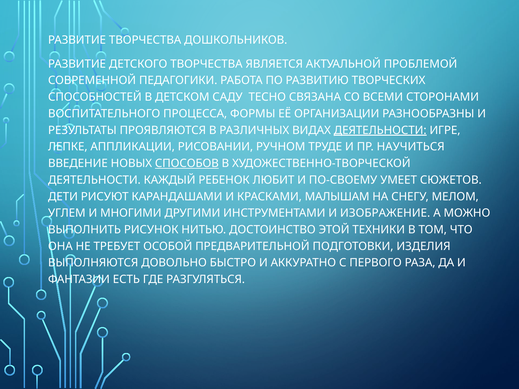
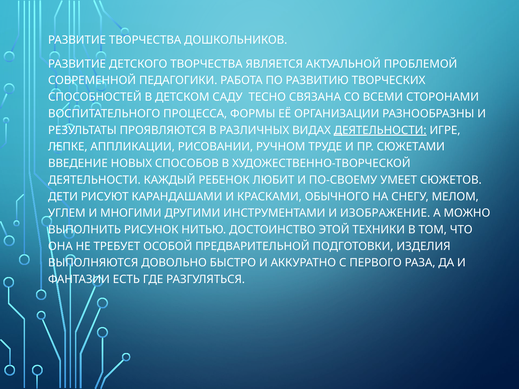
НАУЧИТЬСЯ: НАУЧИТЬСЯ -> СЮЖЕТАМИ
СПОСОБОВ underline: present -> none
МАЛЫШАМ: МАЛЫШАМ -> ОБЫЧНОГО
